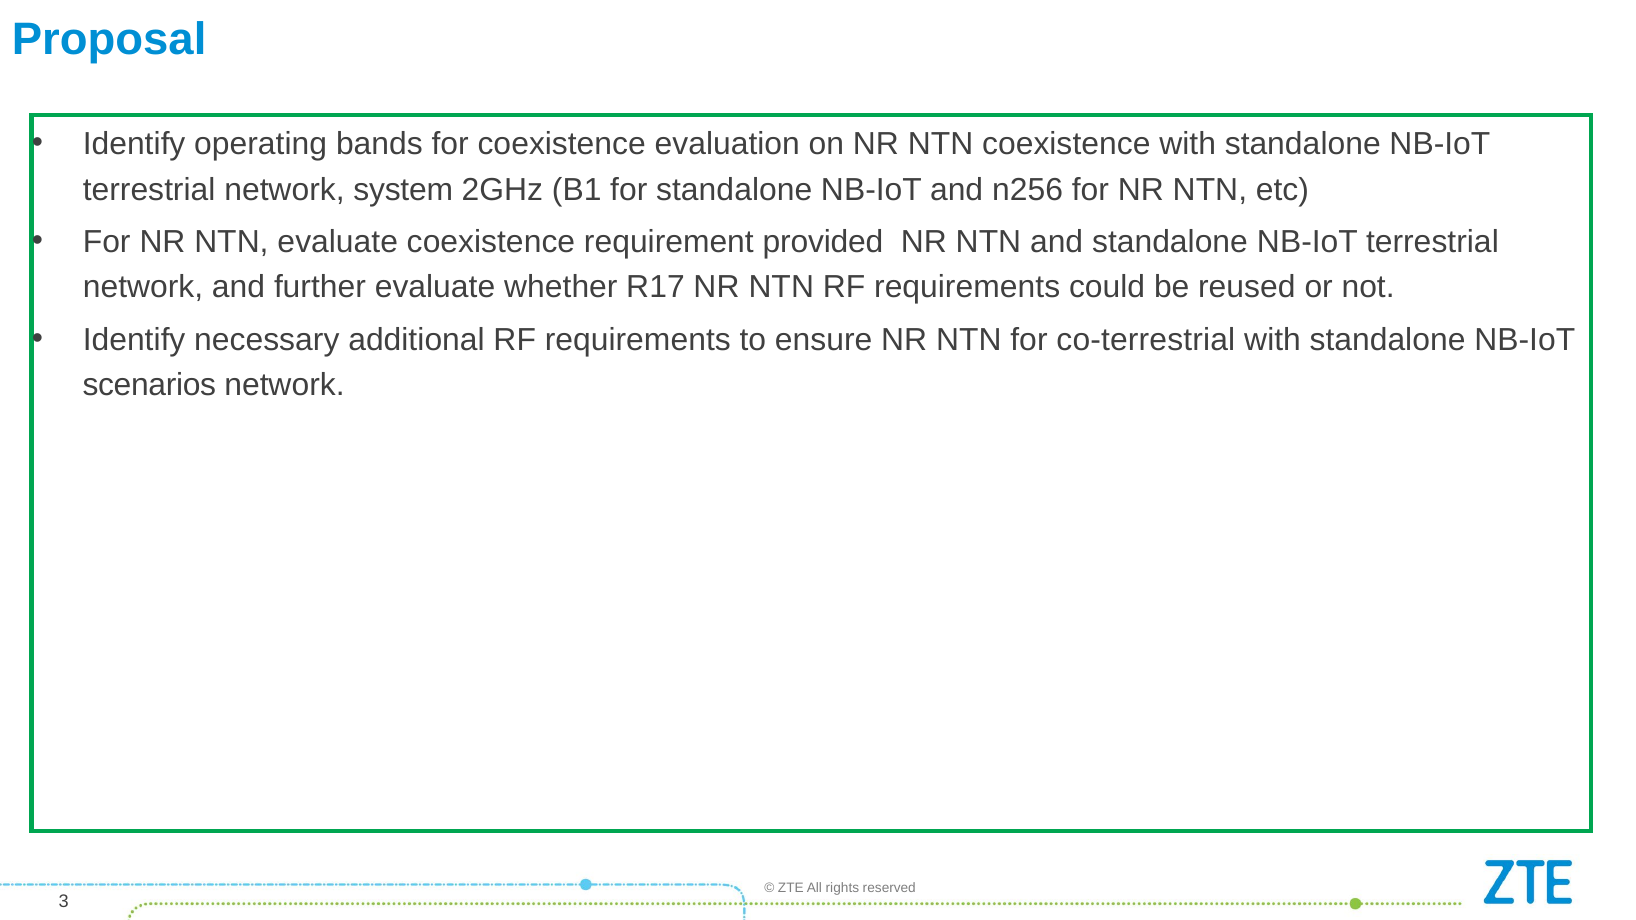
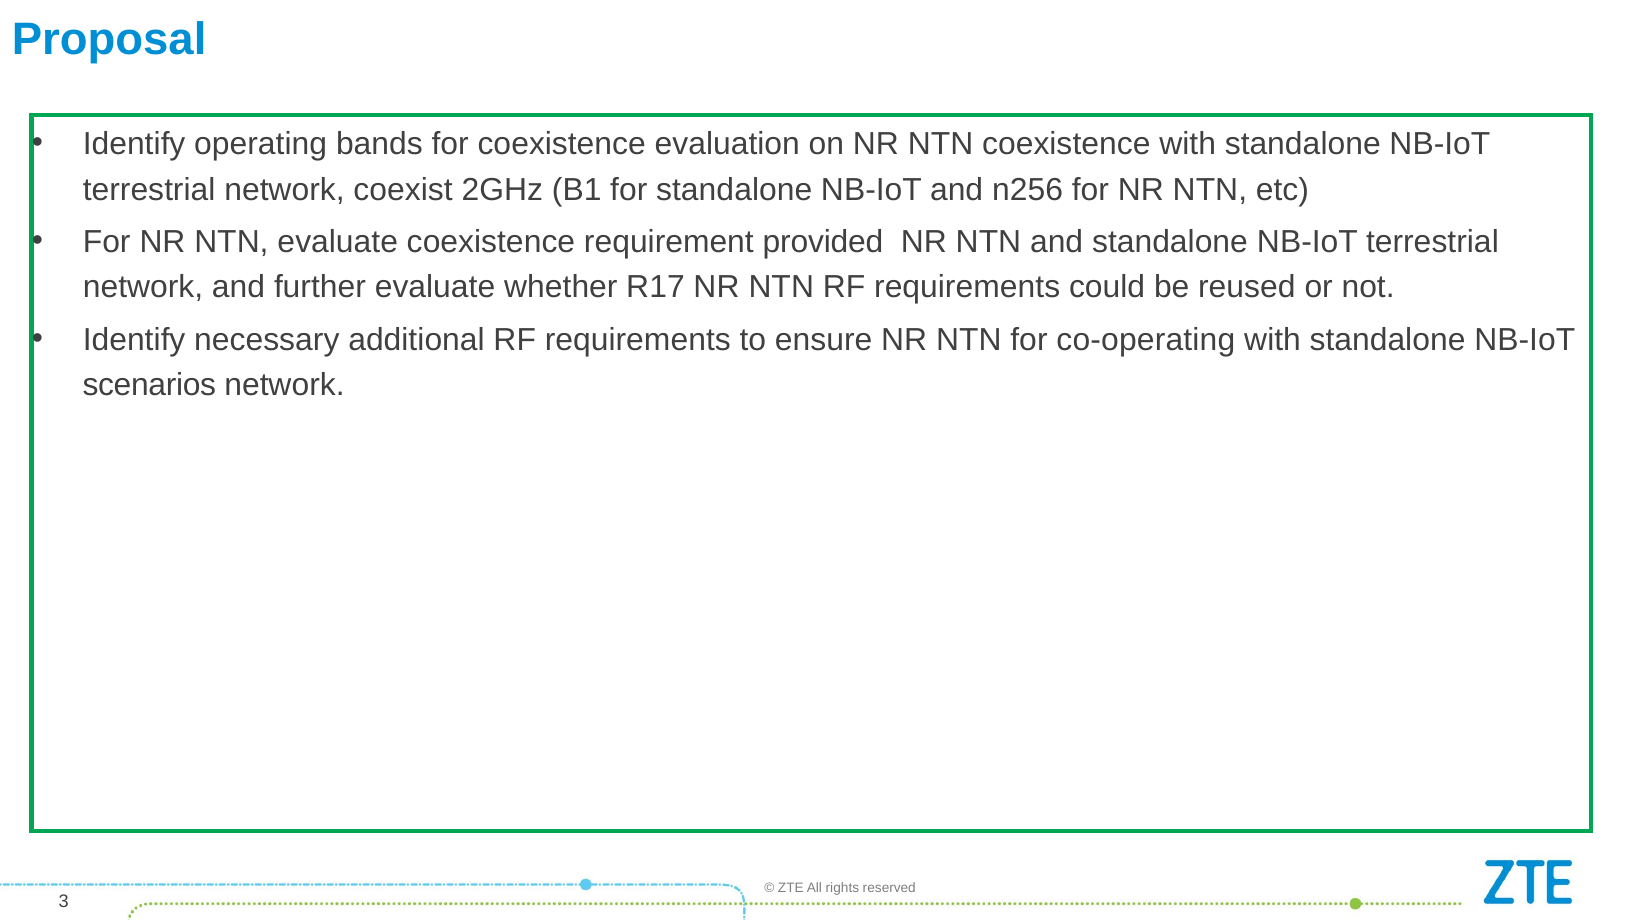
system: system -> coexist
co-terrestrial: co-terrestrial -> co-operating
